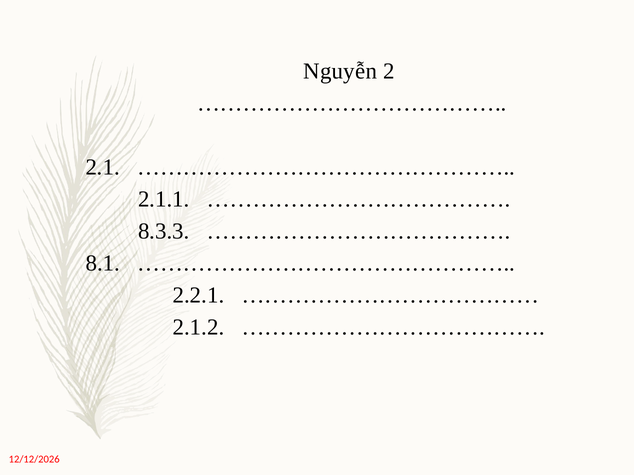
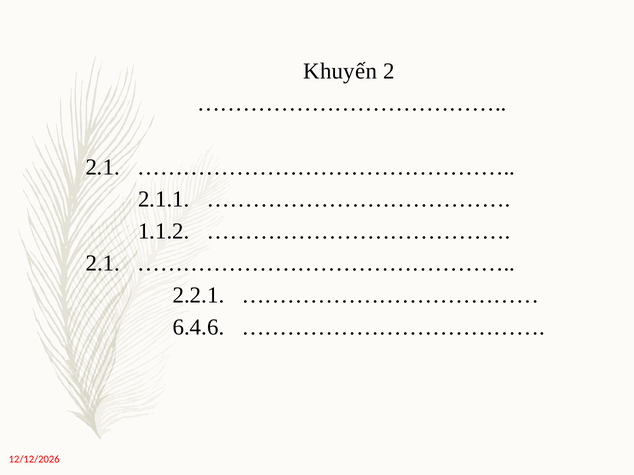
Nguyễn: Nguyễn -> Khuyến
8.3.3: 8.3.3 -> 1.1.2
8.1 at (103, 263): 8.1 -> 2.1
2.1.2: 2.1.2 -> 6.4.6
